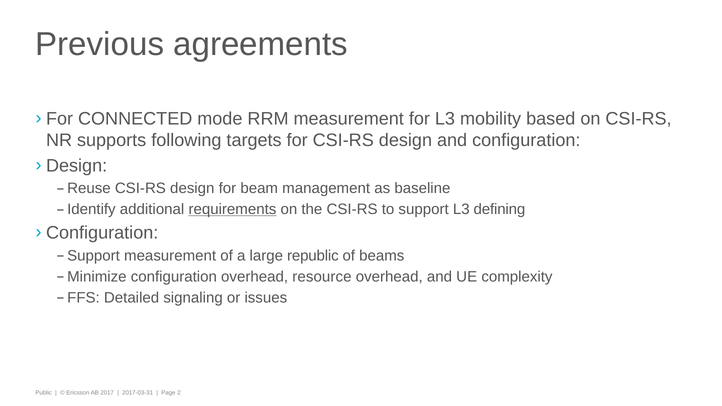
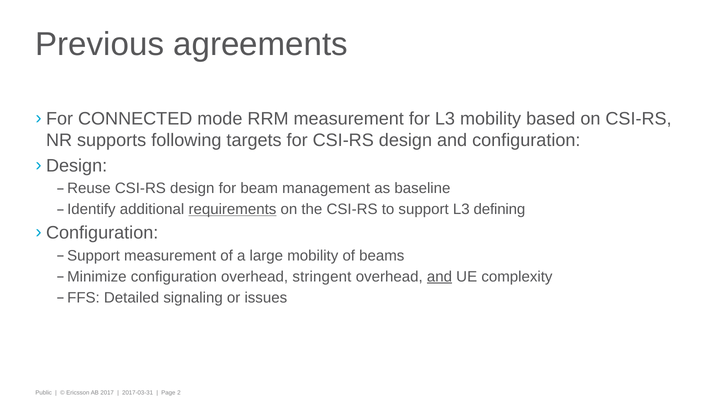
large republic: republic -> mobility
resource: resource -> stringent
and at (440, 277) underline: none -> present
